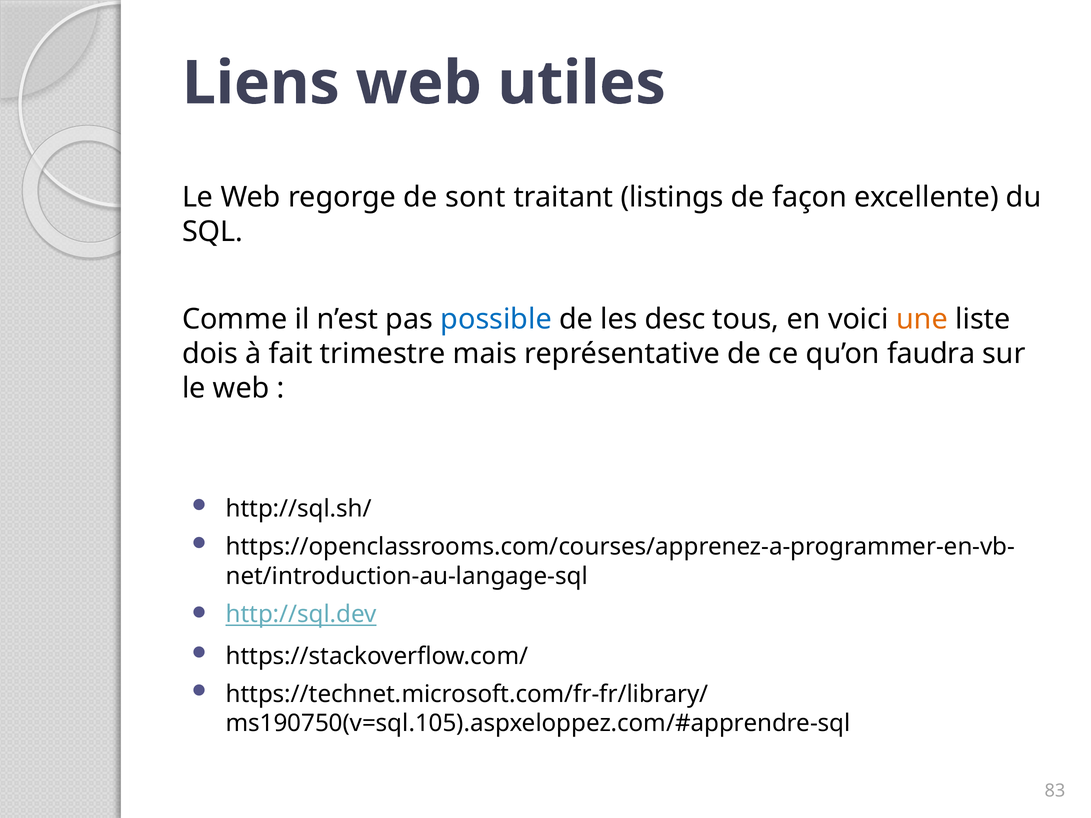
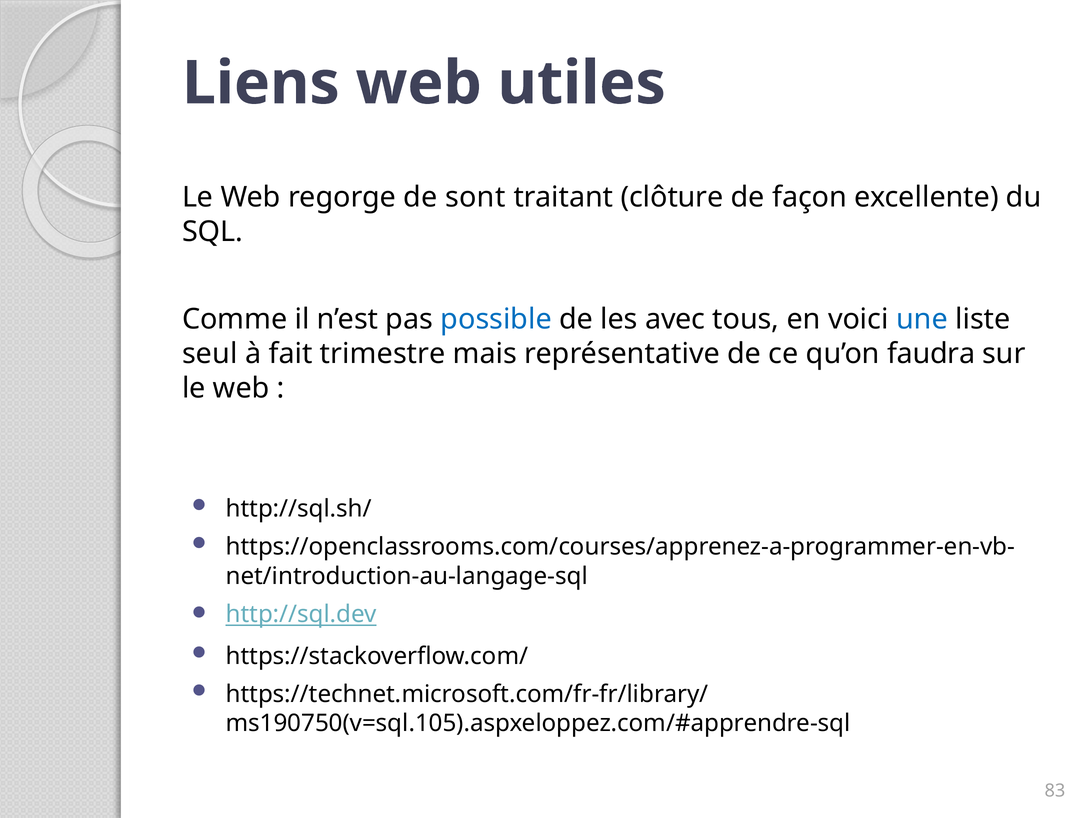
listings: listings -> clôture
desc: desc -> avec
une colour: orange -> blue
dois: dois -> seul
